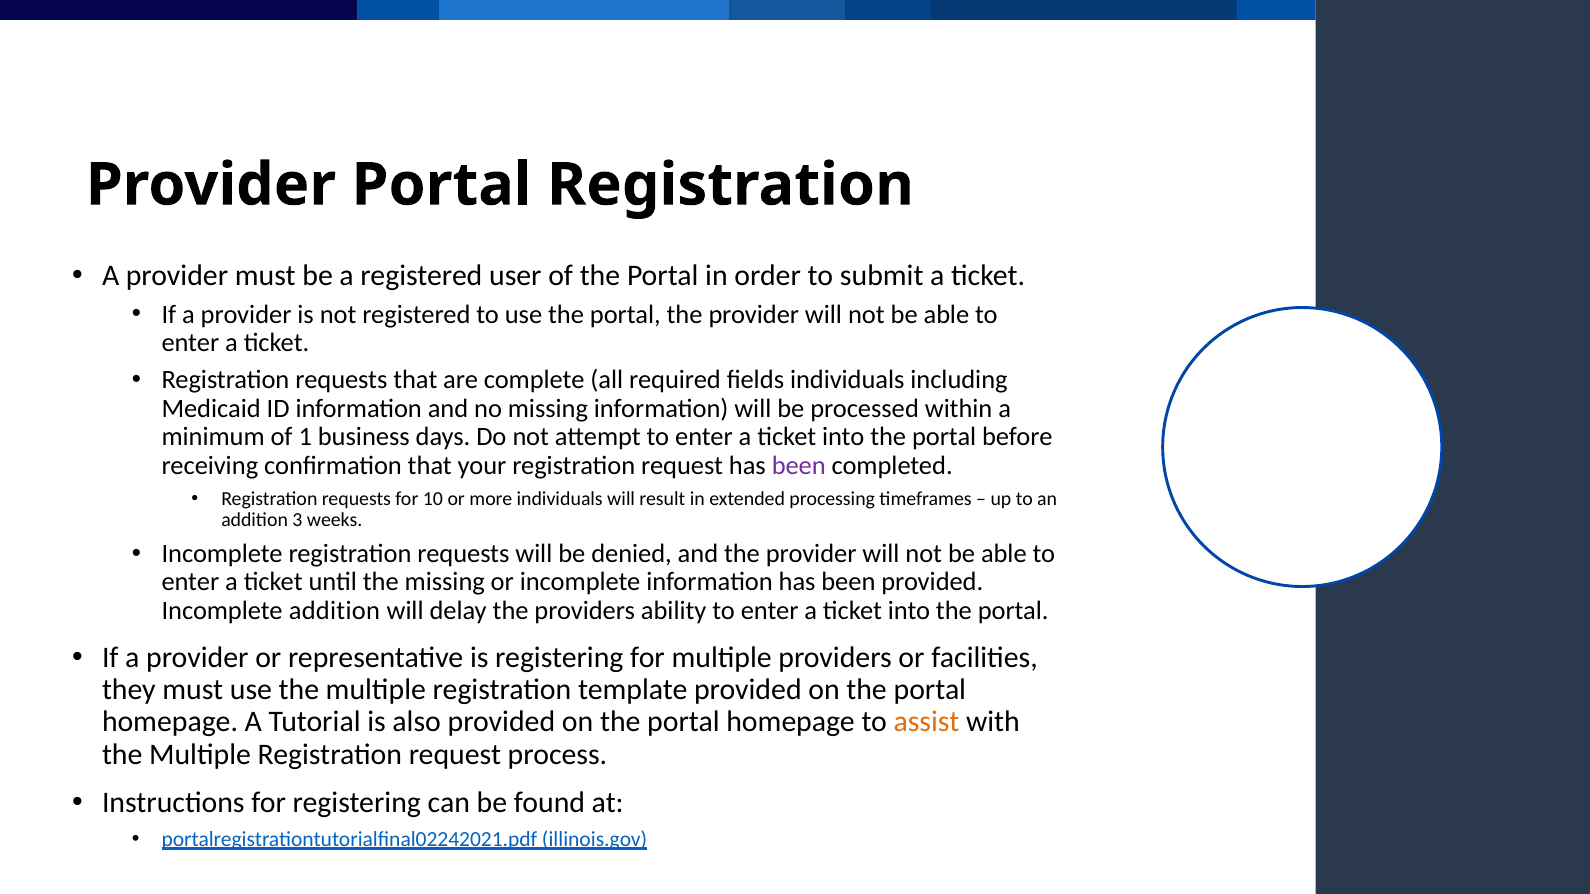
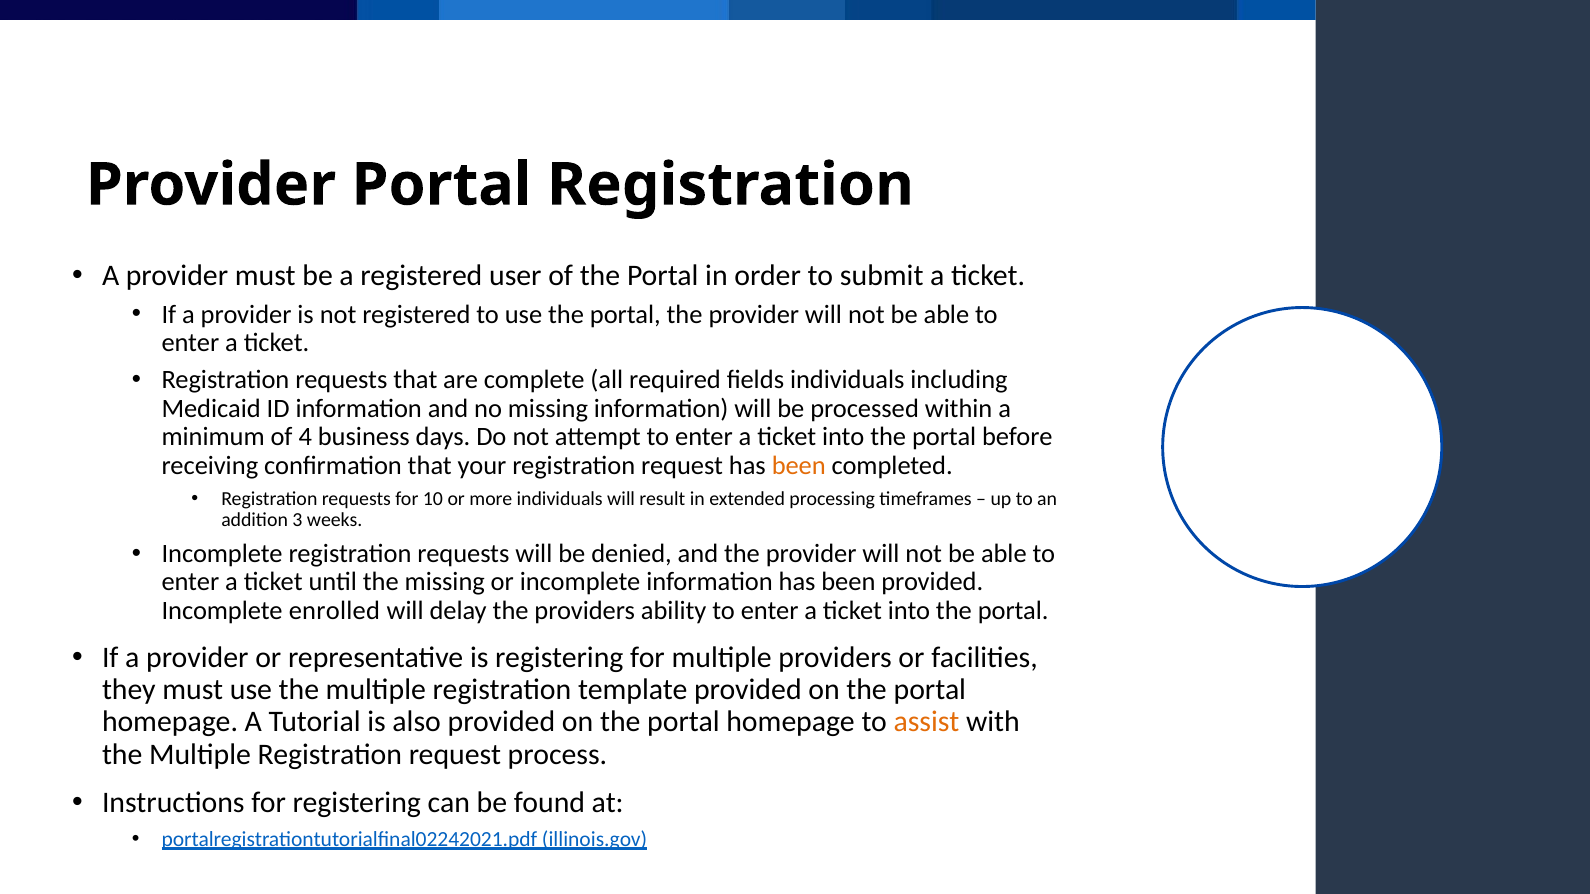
1: 1 -> 4
been at (799, 466) colour: purple -> orange
Incomplete addition: addition -> enrolled
